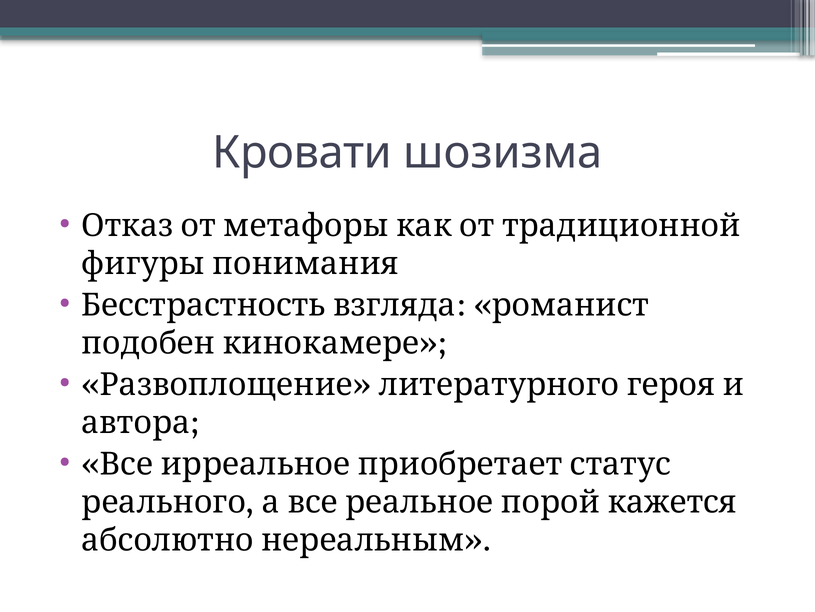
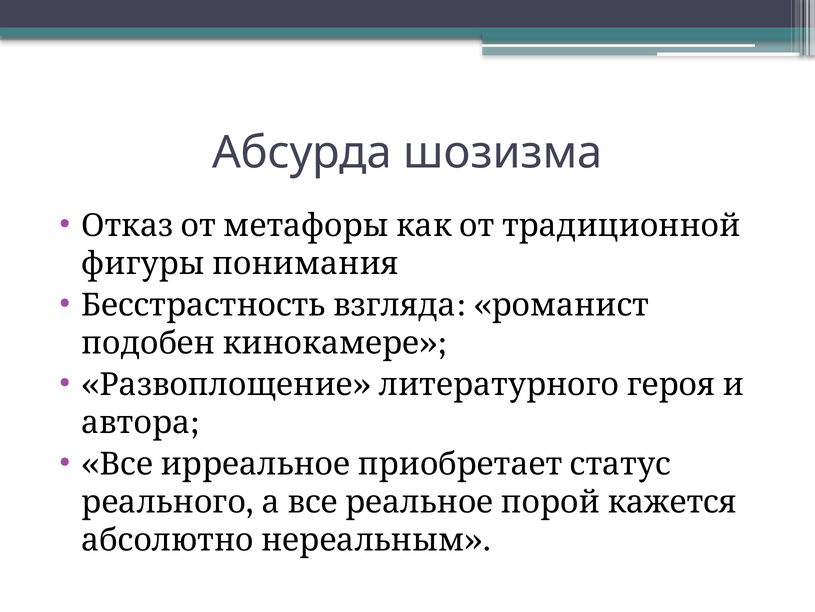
Кровати: Кровати -> Абсурда
